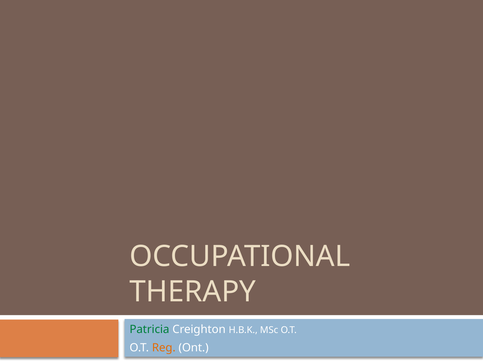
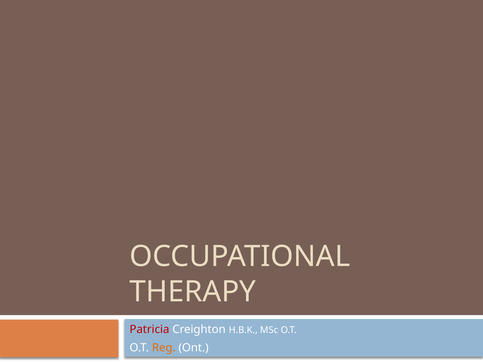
Patricia colour: green -> red
